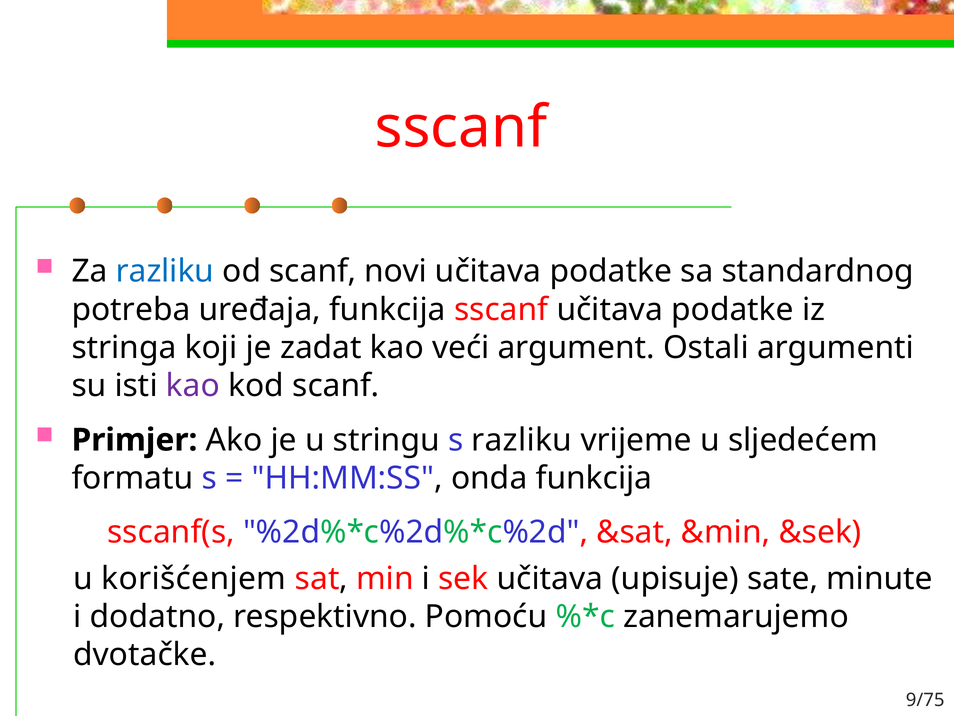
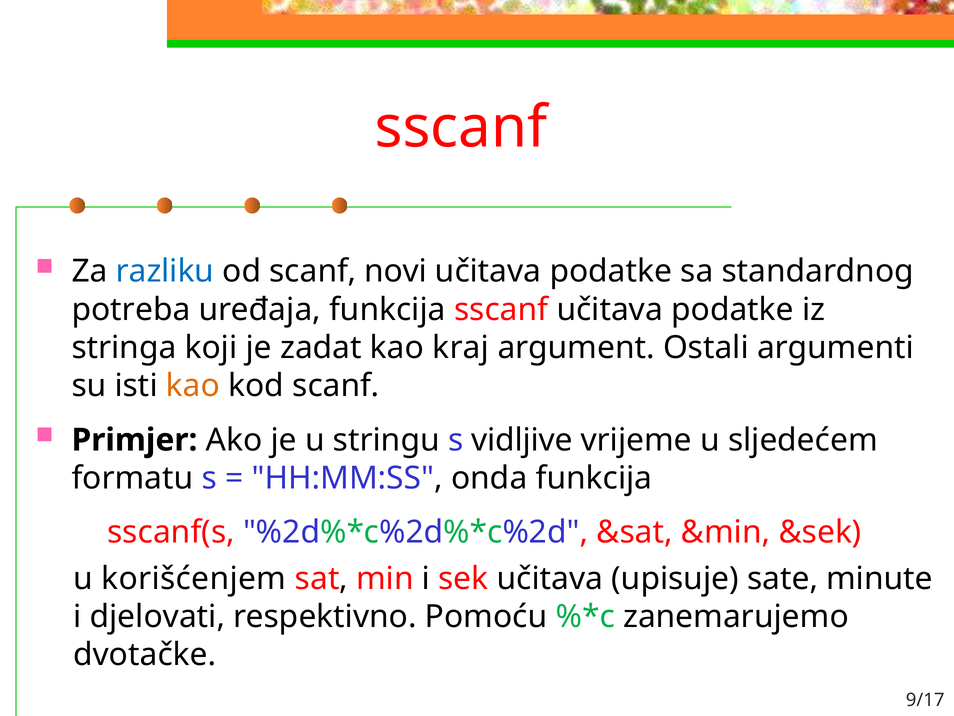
veći: veći -> kraj
kao at (193, 386) colour: purple -> orange
s razliku: razliku -> vidljive
dodatno: dodatno -> djelovati
9/75: 9/75 -> 9/17
